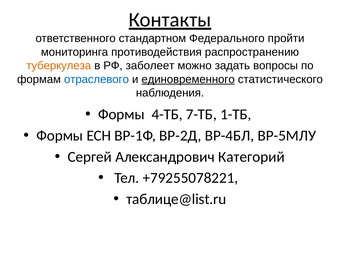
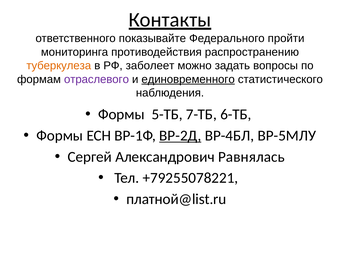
стандартном: стандартном -> показывайте
отраслевого colour: blue -> purple
4-ТБ: 4-ТБ -> 5-ТБ
1-ТБ: 1-ТБ -> 6-ТБ
ВР-2Д underline: none -> present
Категорий: Категорий -> Равнялась
таблице@list.ru: таблице@list.ru -> платной@list.ru
